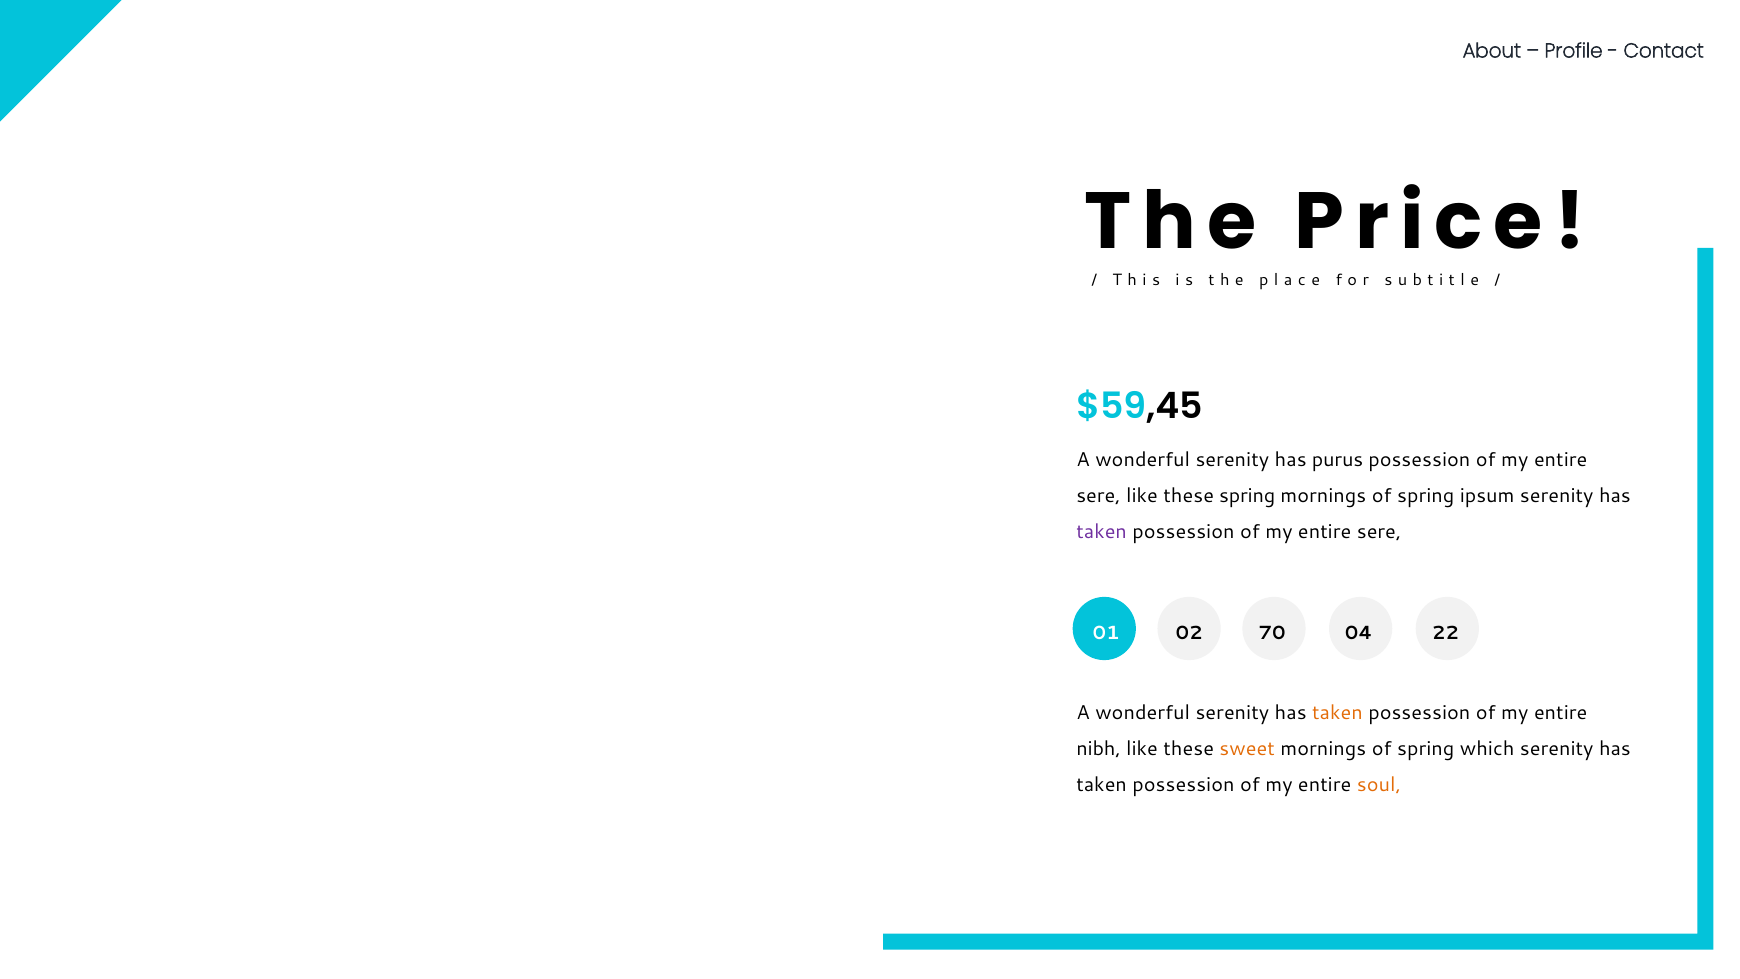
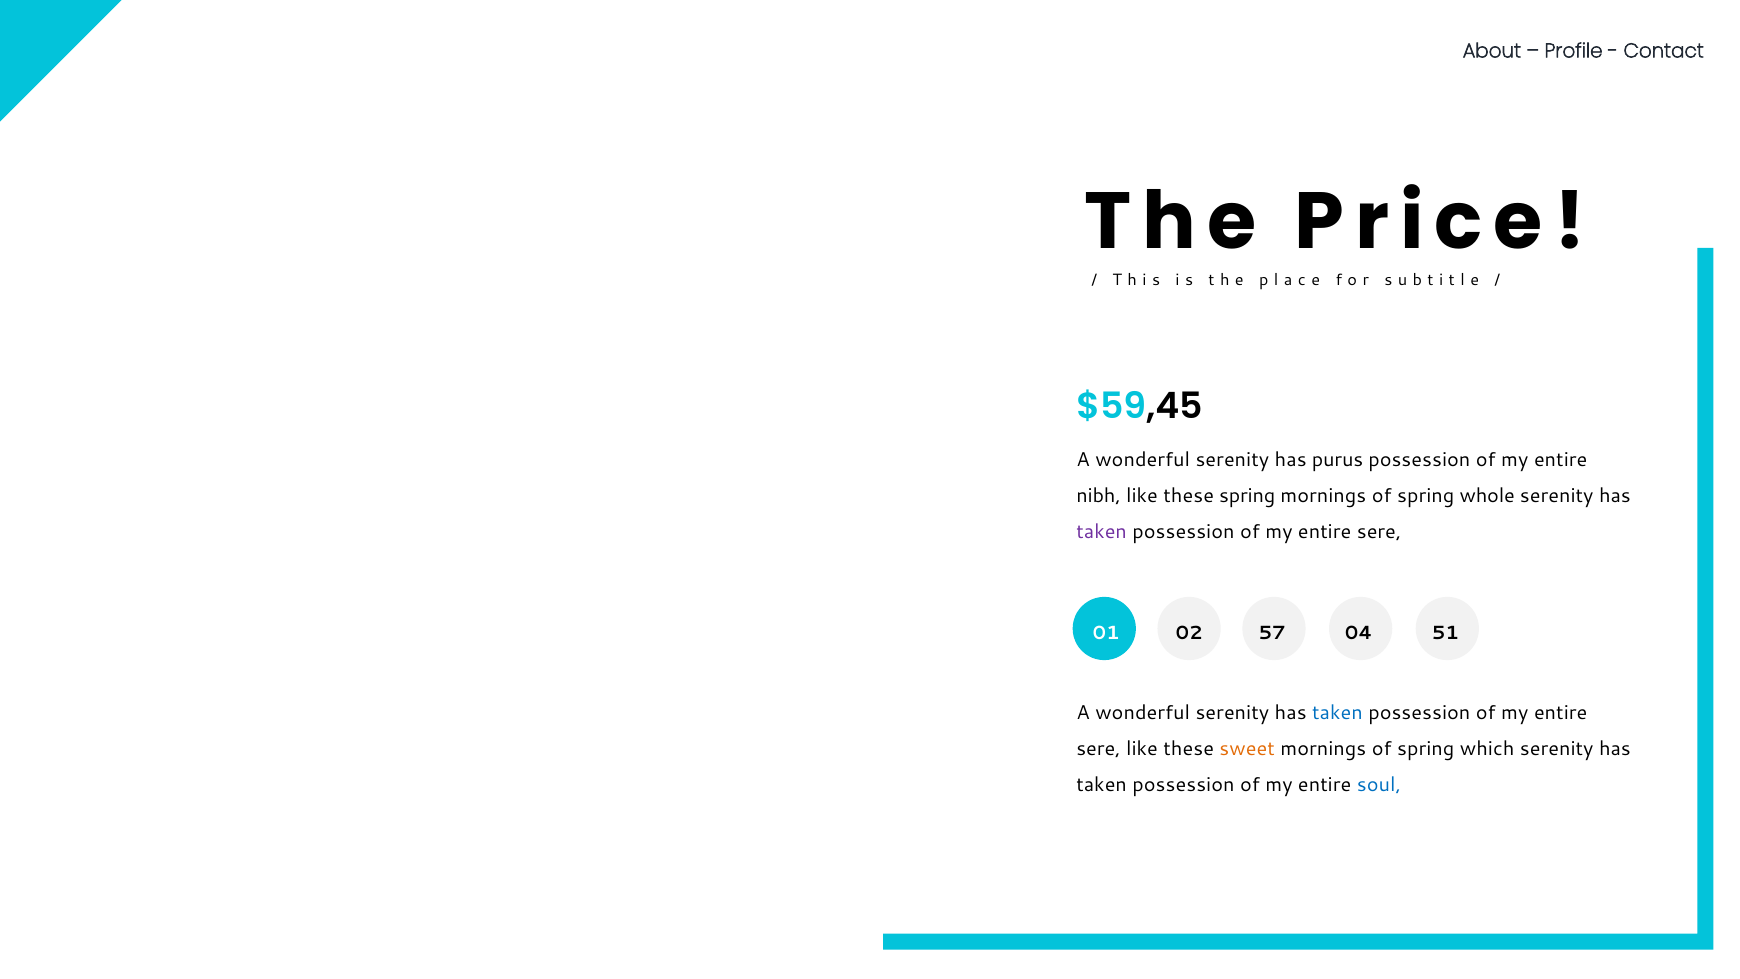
sere at (1099, 496): sere -> nibh
ipsum: ipsum -> whole
70: 70 -> 57
22: 22 -> 51
taken at (1337, 713) colour: orange -> blue
nibh at (1099, 749): nibh -> sere
soul colour: orange -> blue
